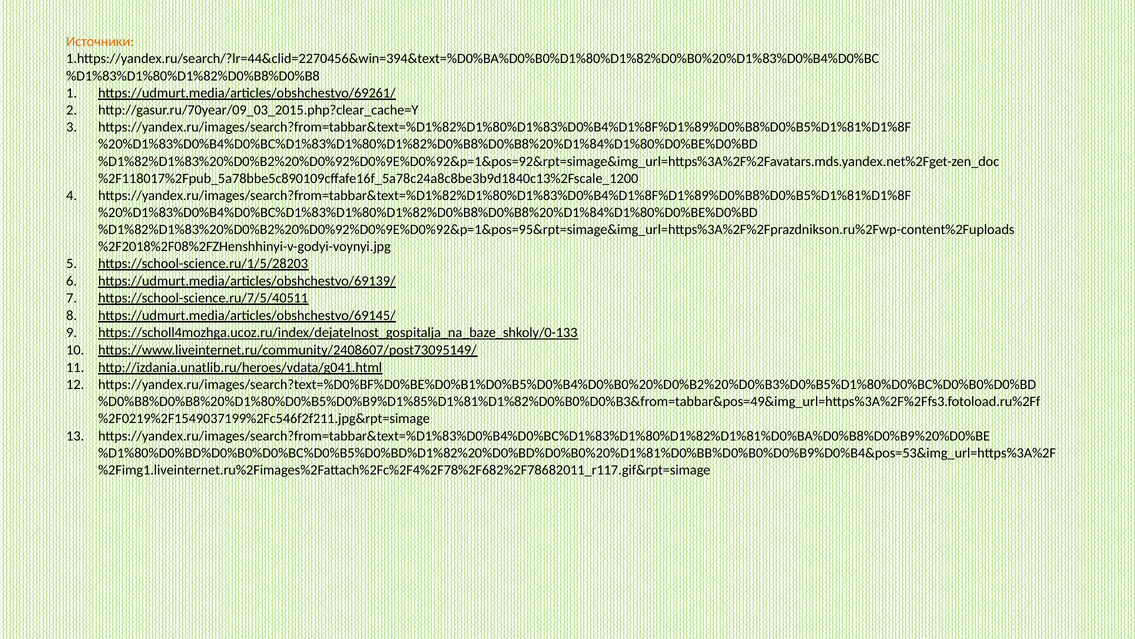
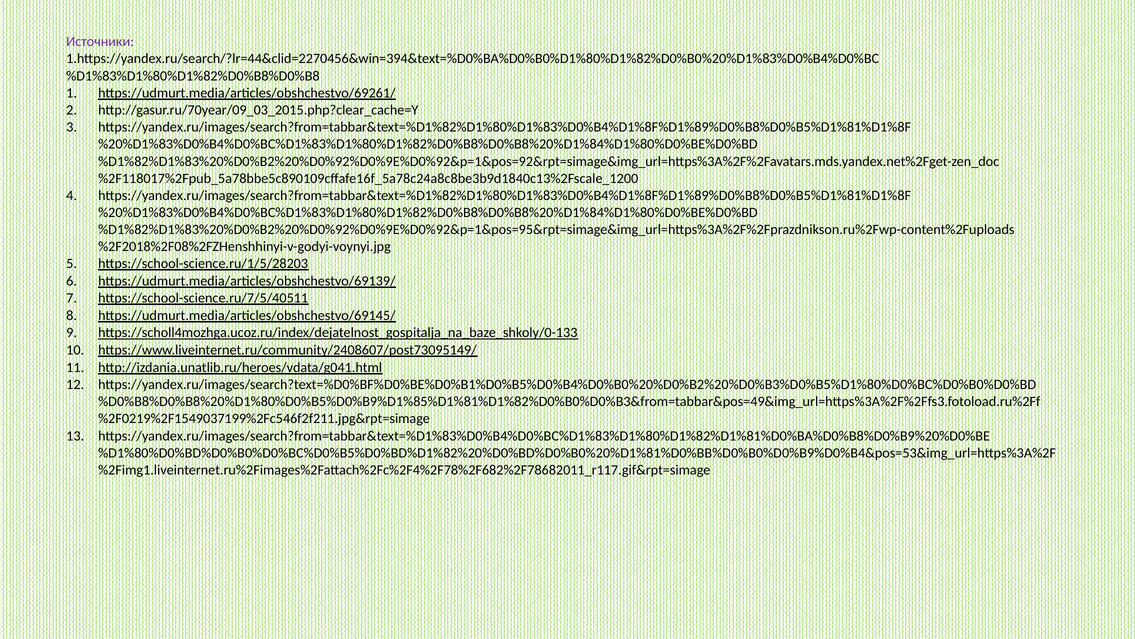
Источники colour: orange -> purple
